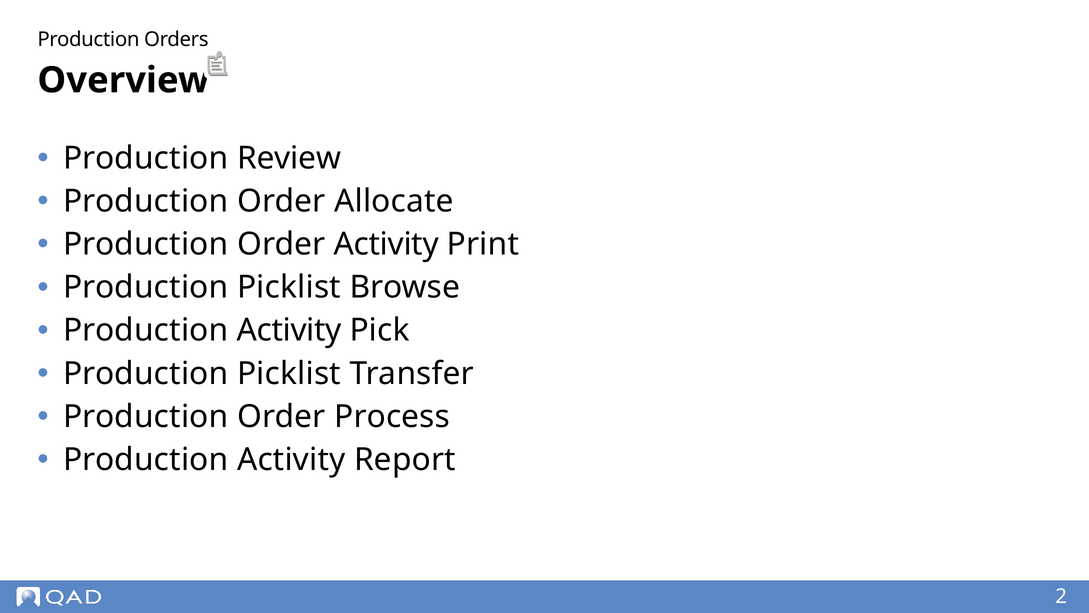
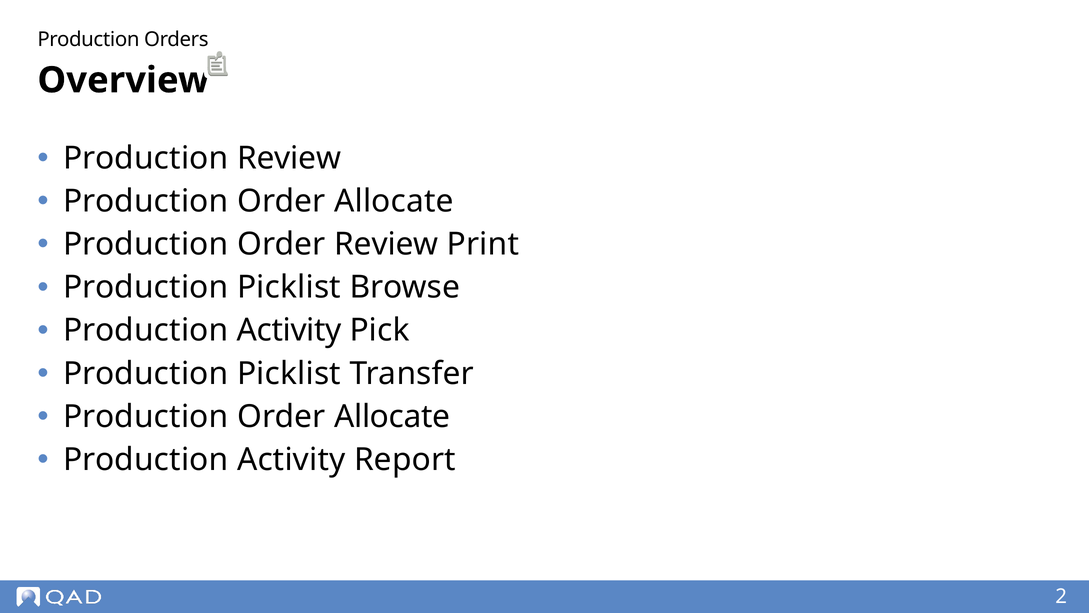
Order Activity: Activity -> Review
Process at (392, 416): Process -> Allocate
